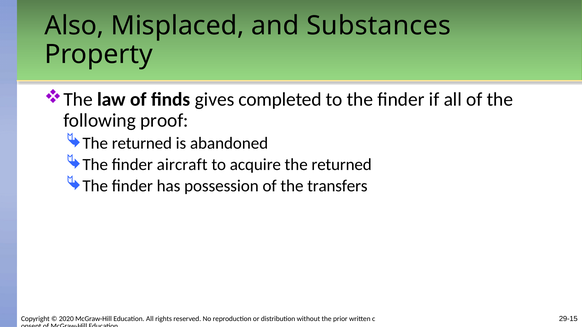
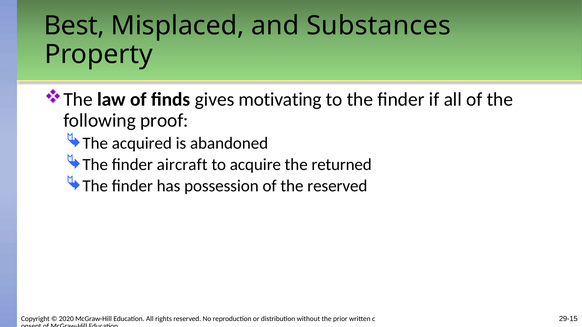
Also: Also -> Best
completed: completed -> motivating
returned at (142, 143): returned -> acquired
the transfers: transfers -> reserved
